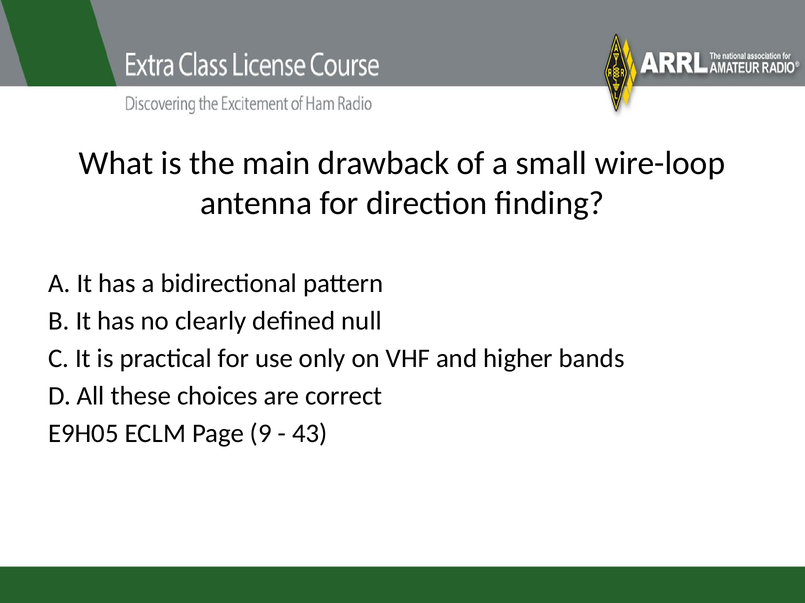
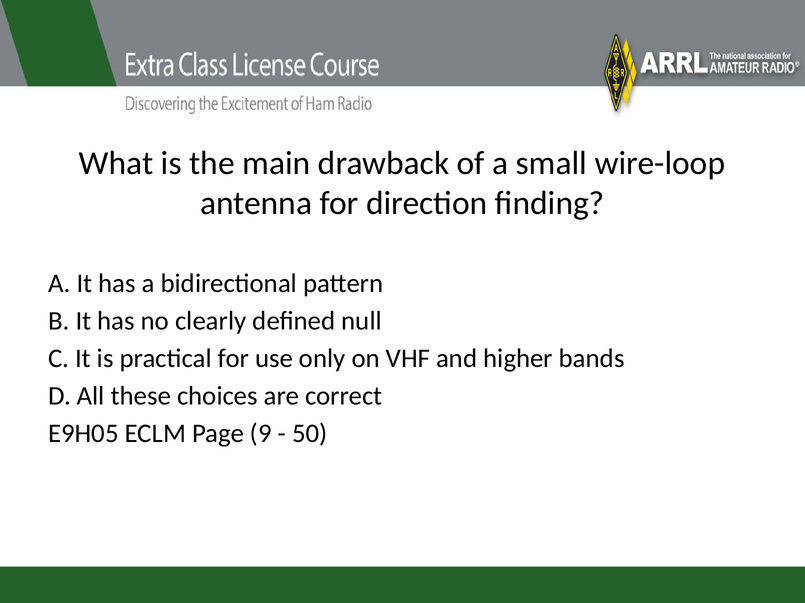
43: 43 -> 50
